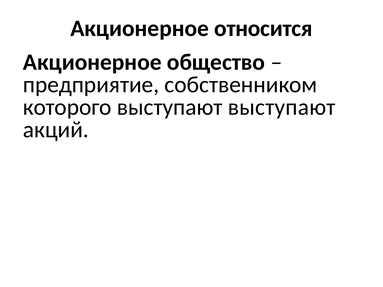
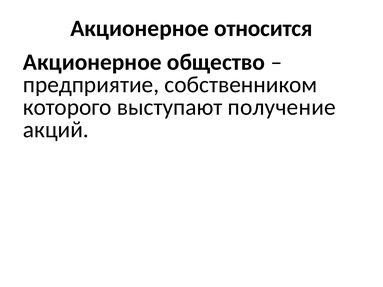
выступают выступают: выступают -> получение
